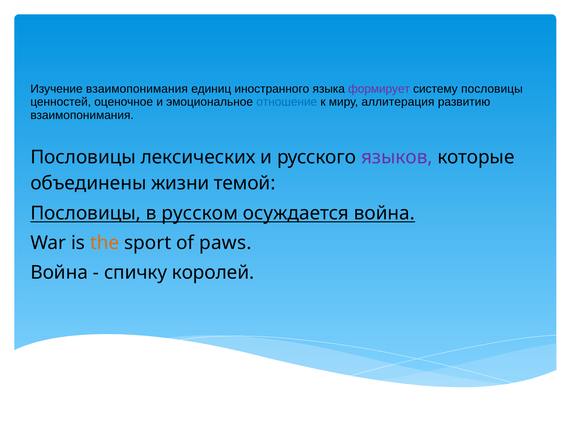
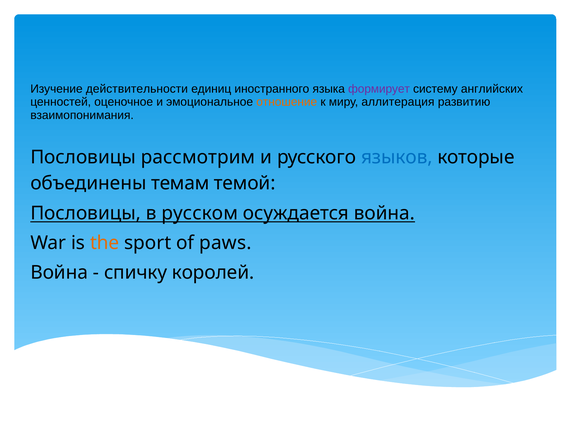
Изучение взаимопонимания: взаимопонимания -> действительности
систему пословицы: пословицы -> английских
отношение colour: blue -> orange
лексических: лексических -> рассмотрим
языков colour: purple -> blue
жизни: жизни -> темам
